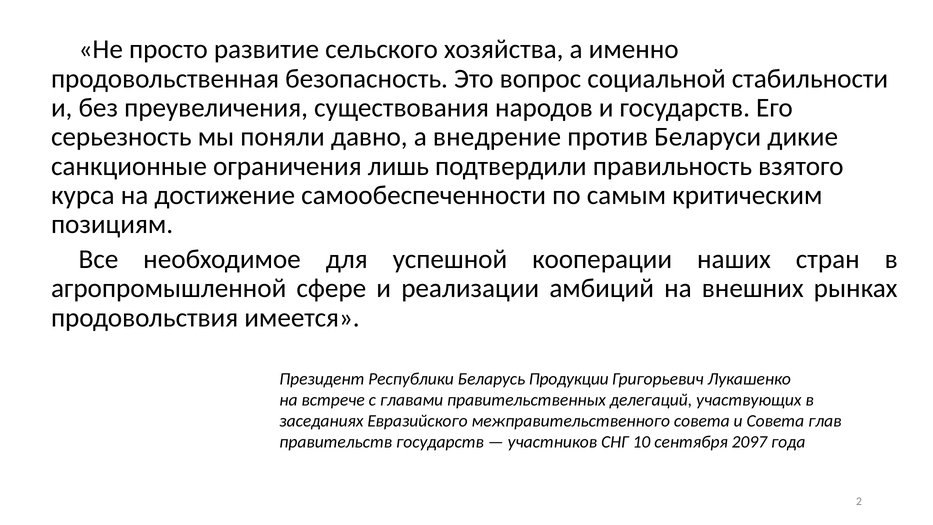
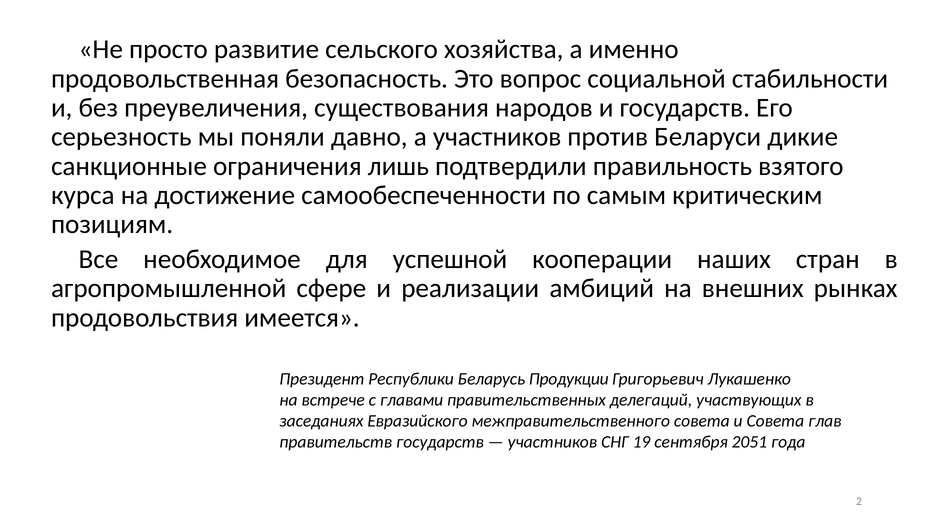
а внедрение: внедрение -> участников
10: 10 -> 19
2097: 2097 -> 2051
